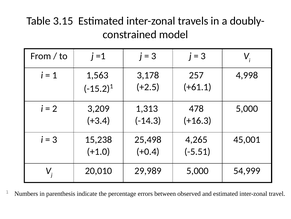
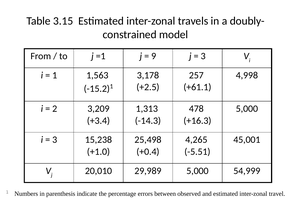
3 at (154, 56): 3 -> 9
